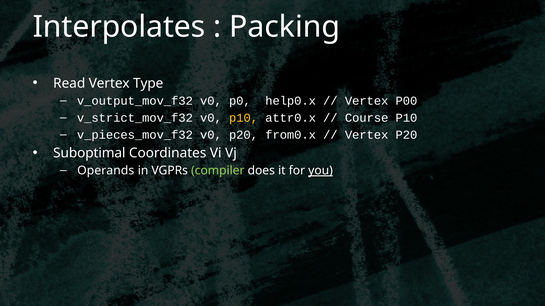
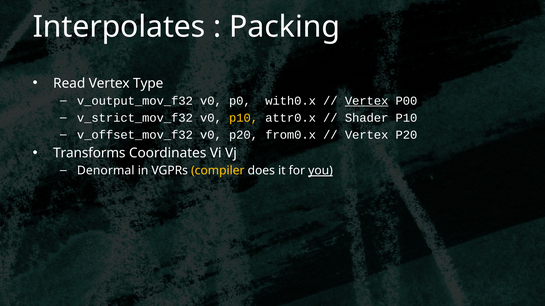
help0.x: help0.x -> with0.x
Vertex at (367, 101) underline: none -> present
Course: Course -> Shader
v_pieces_mov_f32: v_pieces_mov_f32 -> v_offset_mov_f32
Suboptimal: Suboptimal -> Transforms
Operands: Operands -> Denormal
compiler colour: light green -> yellow
